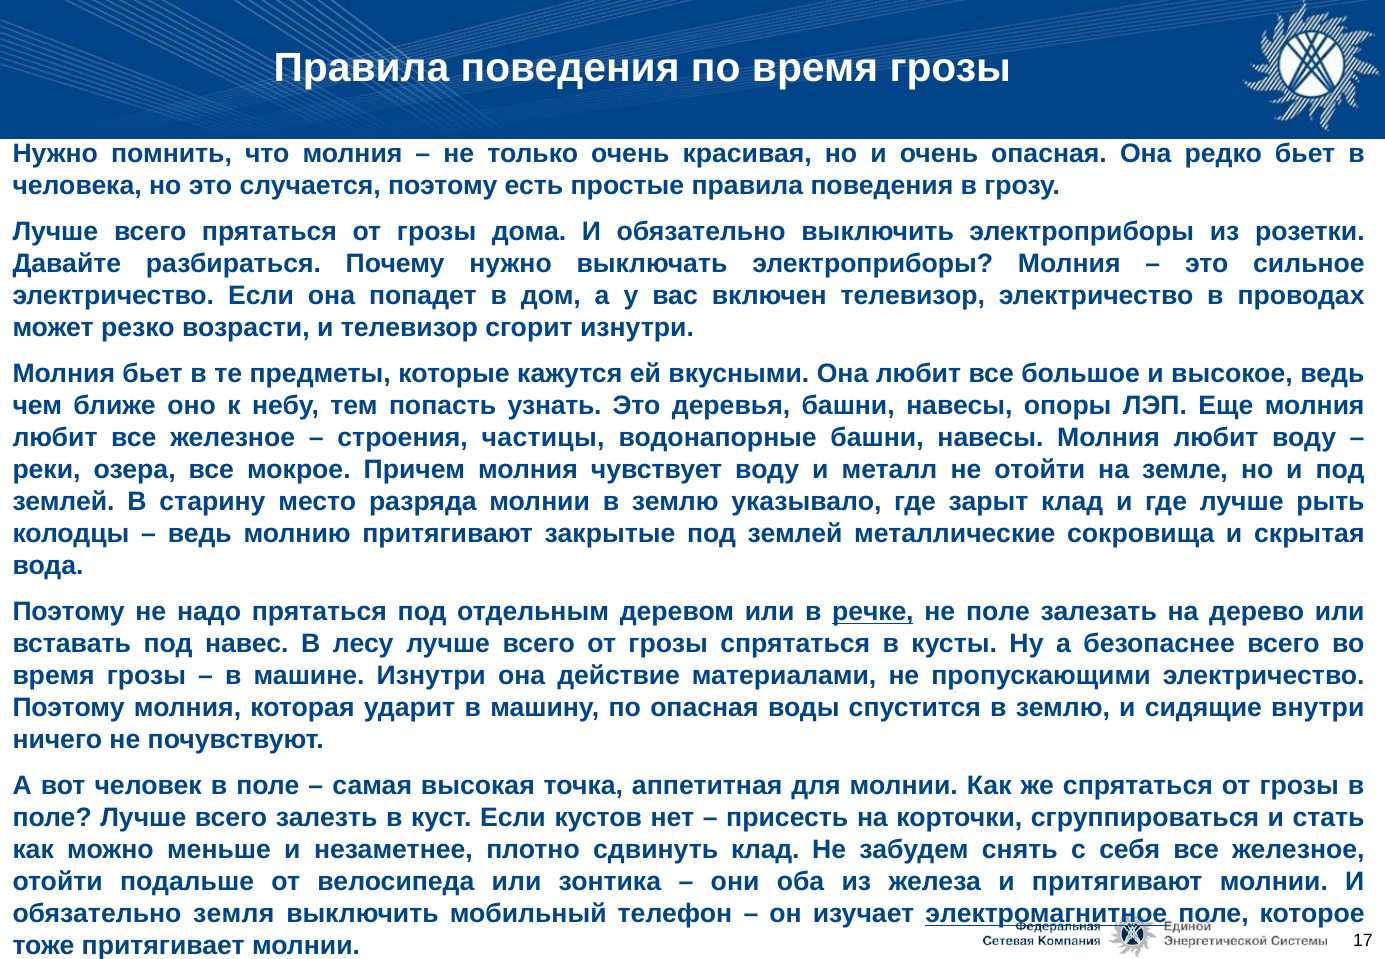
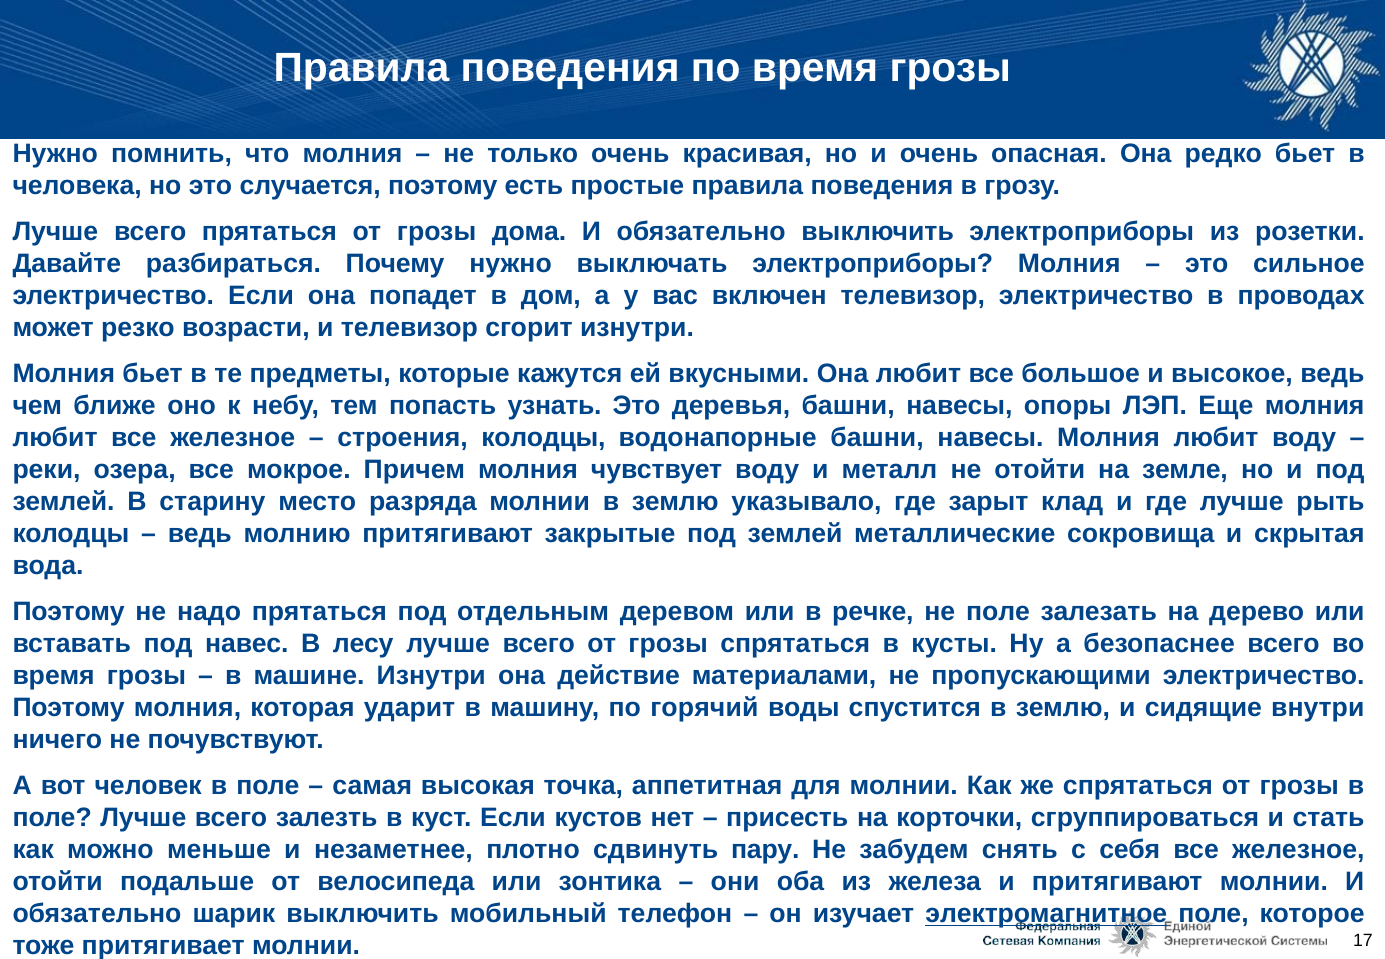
строения частицы: частицы -> колодцы
речке underline: present -> none
по опасная: опасная -> горячий
сдвинуть клад: клад -> пару
земля: земля -> шарик
